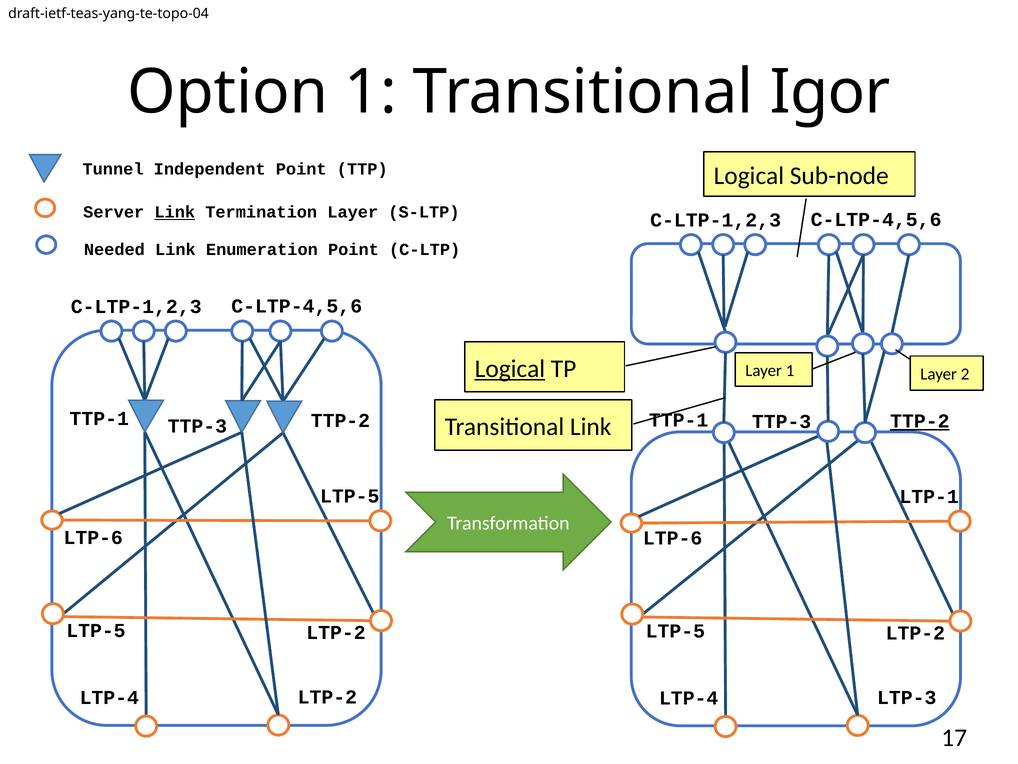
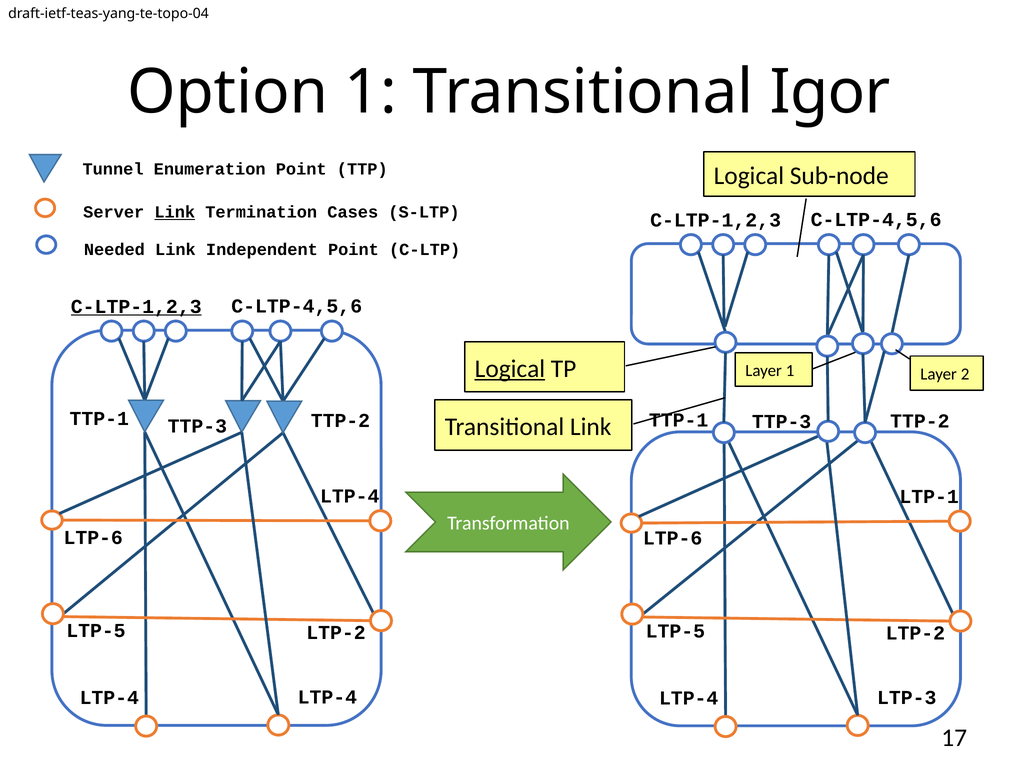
Independent: Independent -> Enumeration
Termination Layer: Layer -> Cases
Enumeration: Enumeration -> Independent
C-LTP-1,2,3 at (136, 306) underline: none -> present
TTP-2 at (920, 421) underline: present -> none
LTP-5 at (350, 496): LTP-5 -> LTP-4
LTP-4 LTP-2: LTP-2 -> LTP-4
